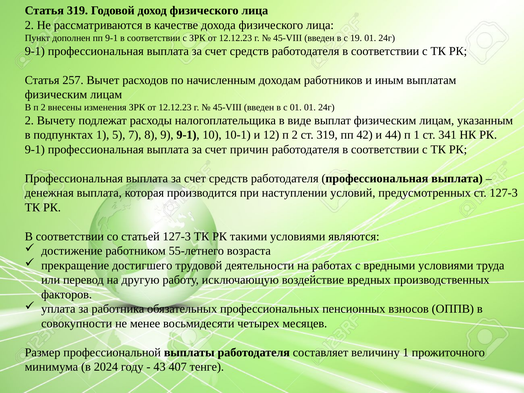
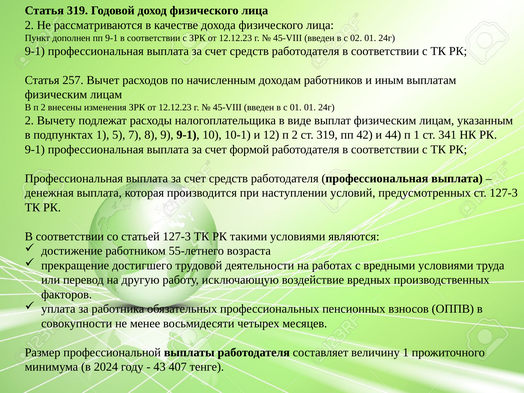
19: 19 -> 02
причин: причин -> формой
